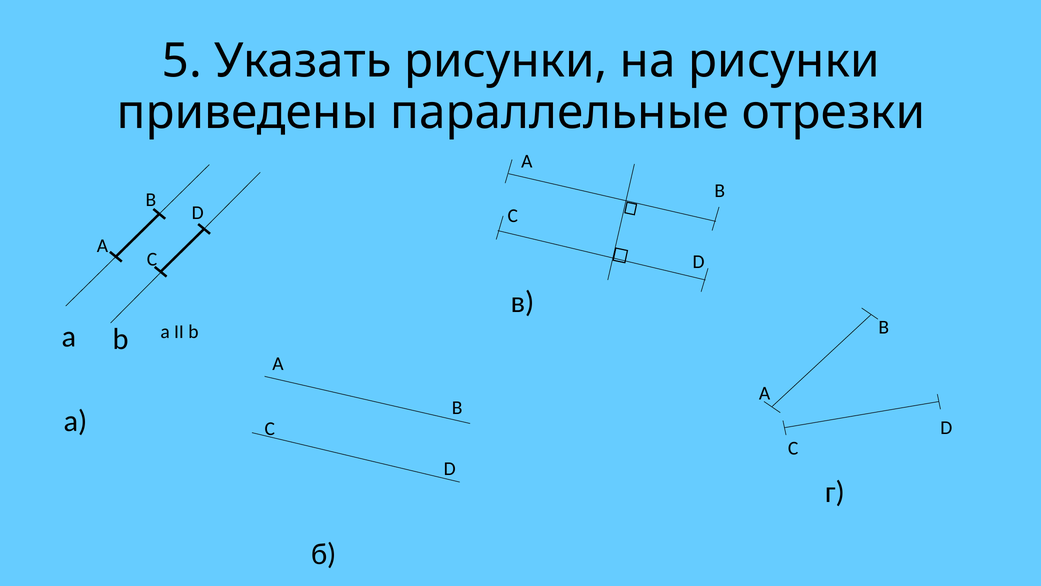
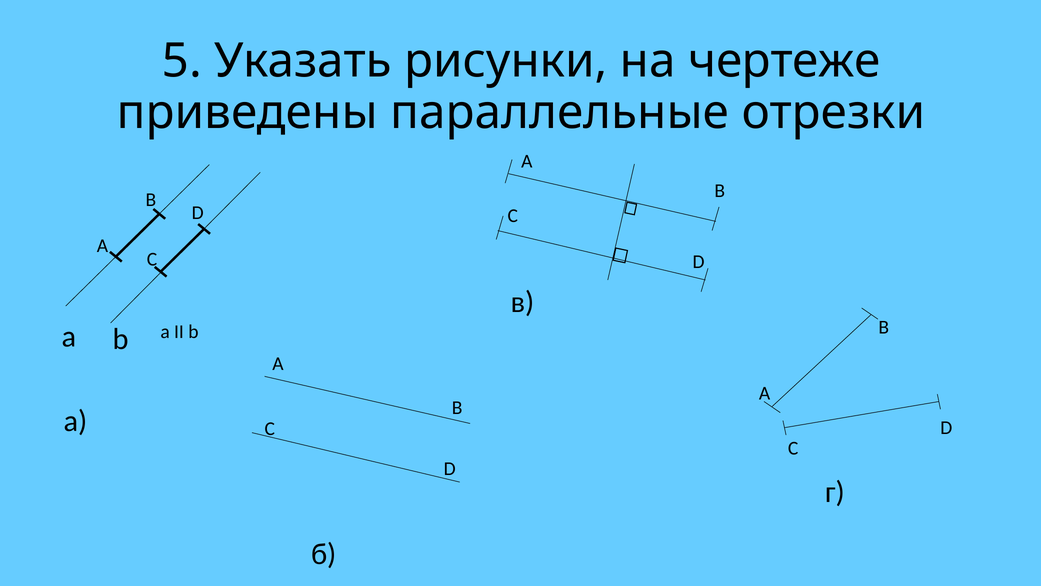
на рисунки: рисунки -> чертеже
